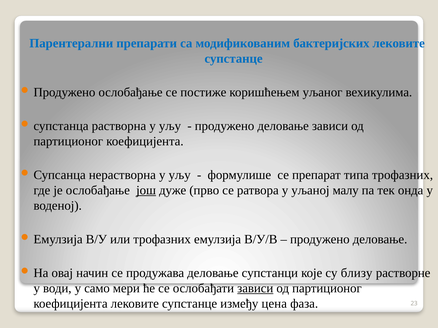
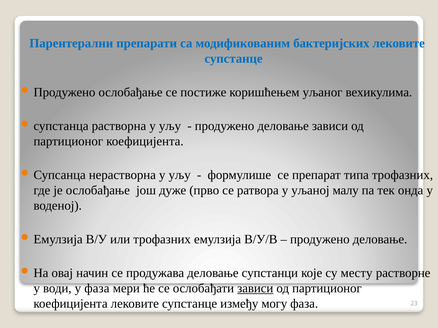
још underline: present -> none
близу: близу -> месту
у само: само -> фаза
цена: цена -> могу
